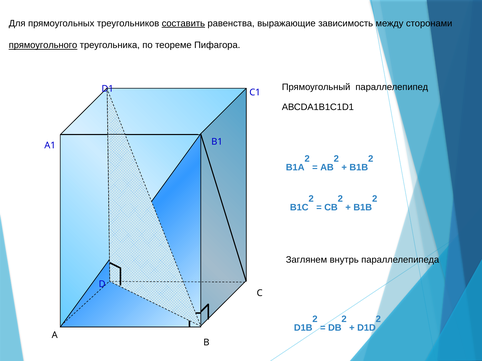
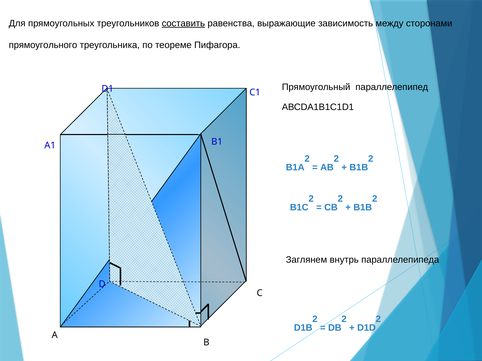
прямоугольного underline: present -> none
